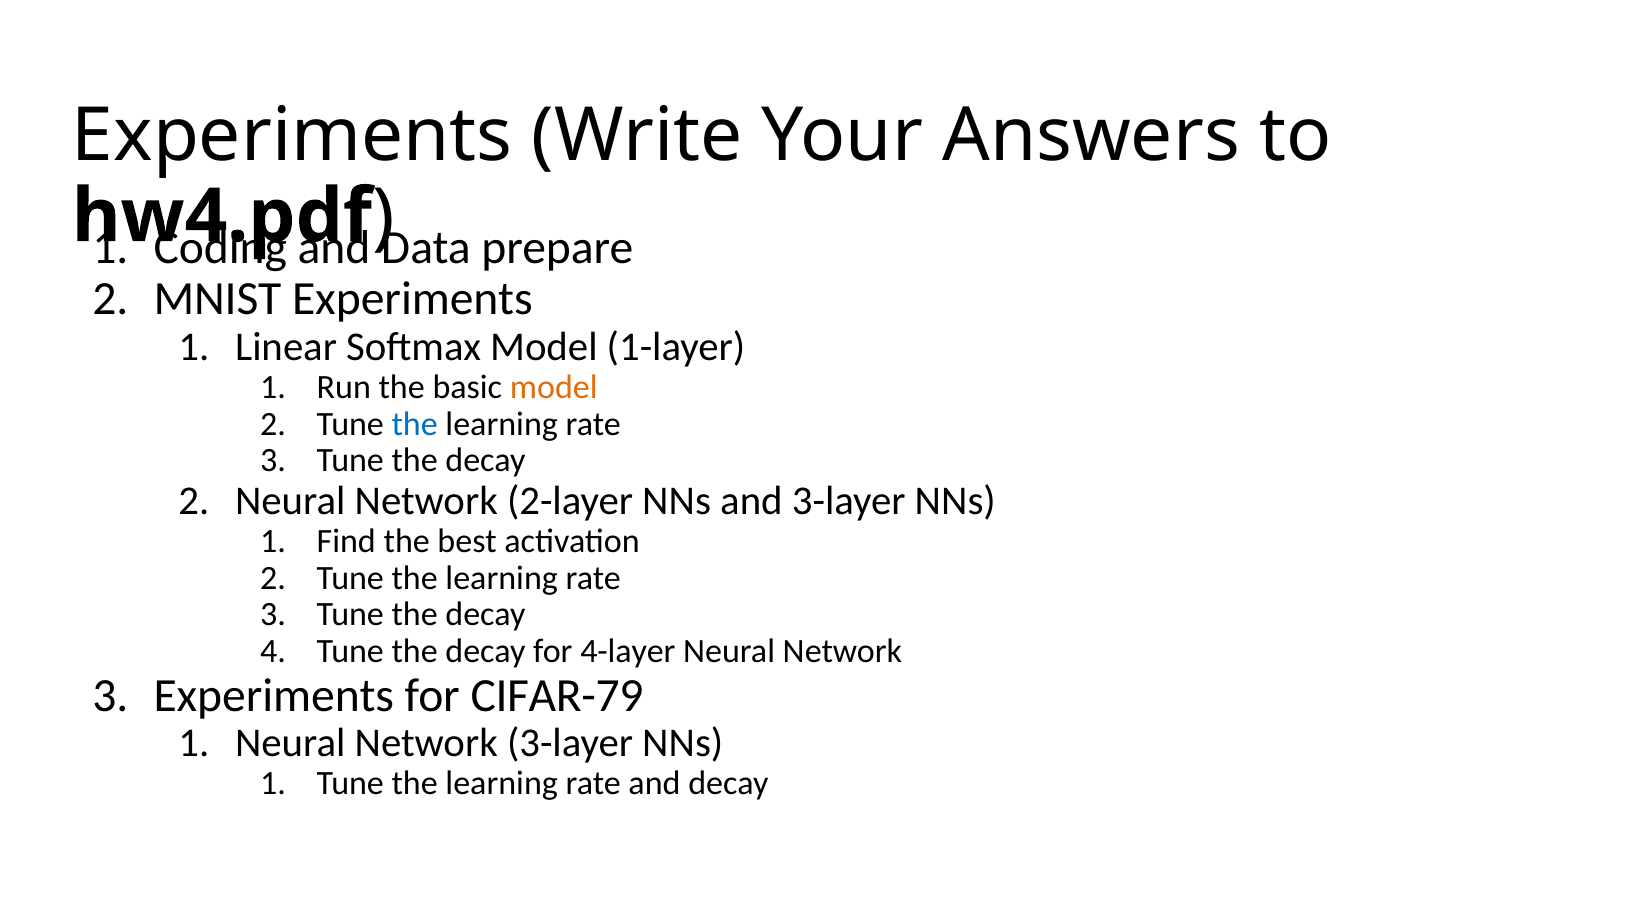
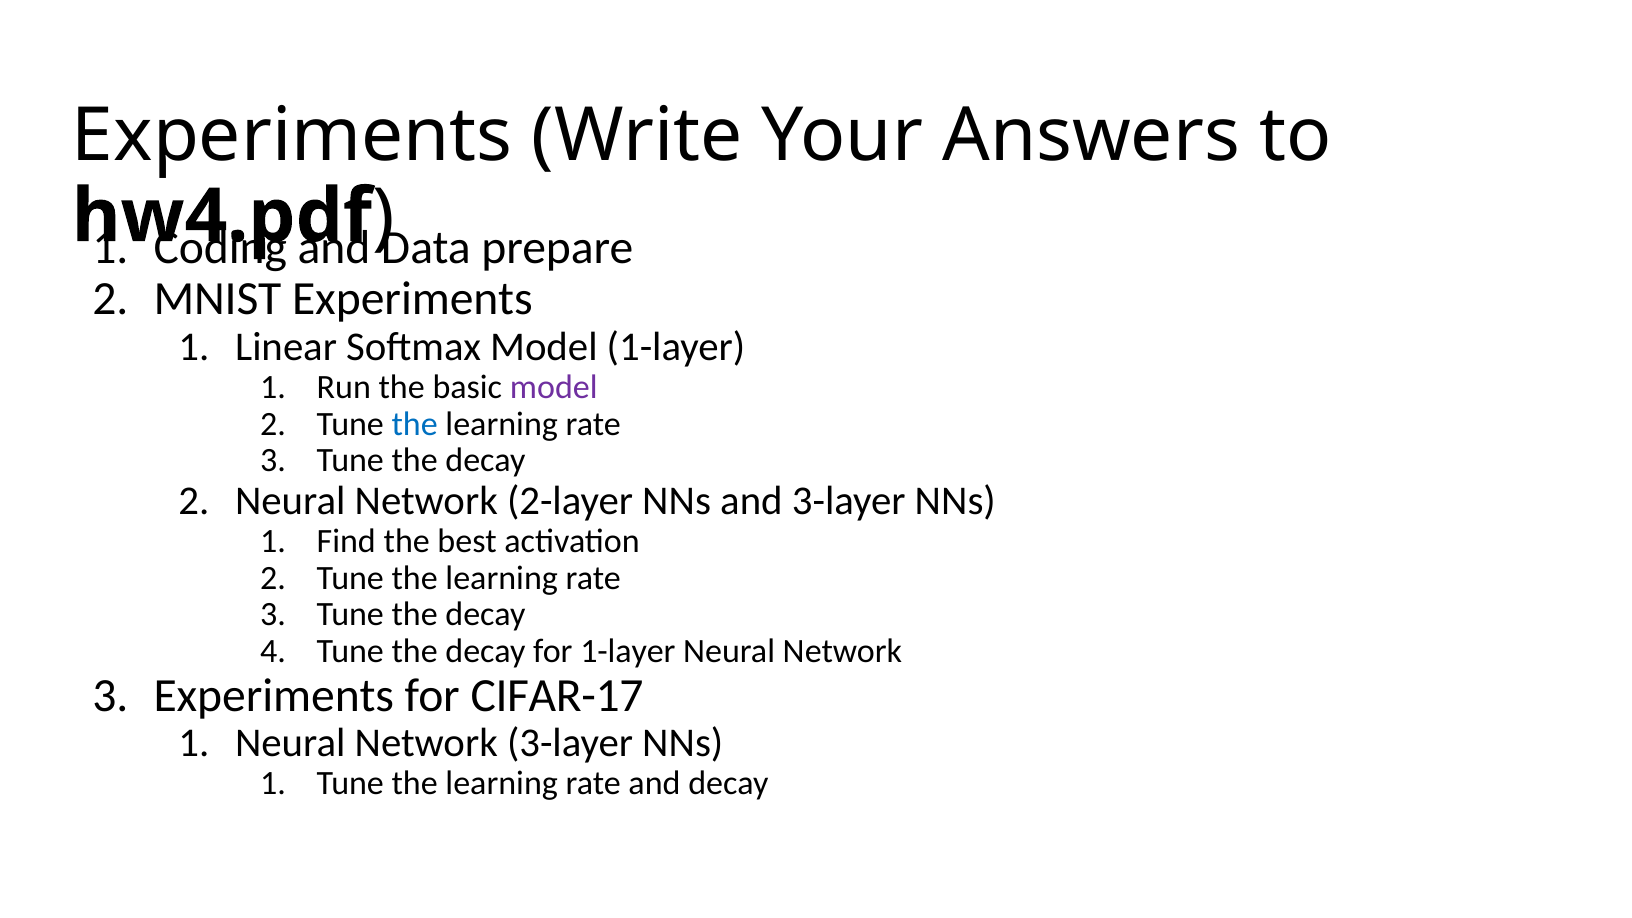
model at (554, 387) colour: orange -> purple
for 4-layer: 4-layer -> 1-layer
CIFAR-79: CIFAR-79 -> CIFAR-17
